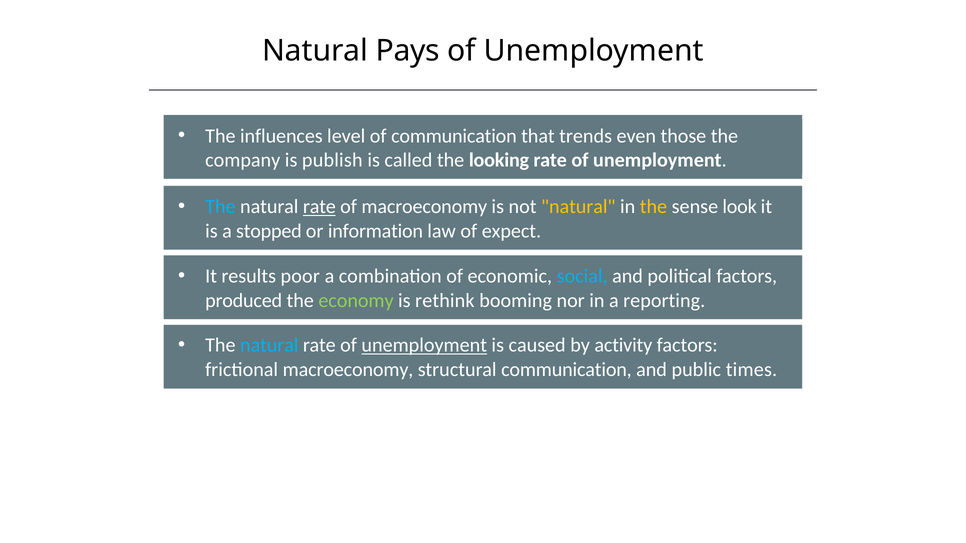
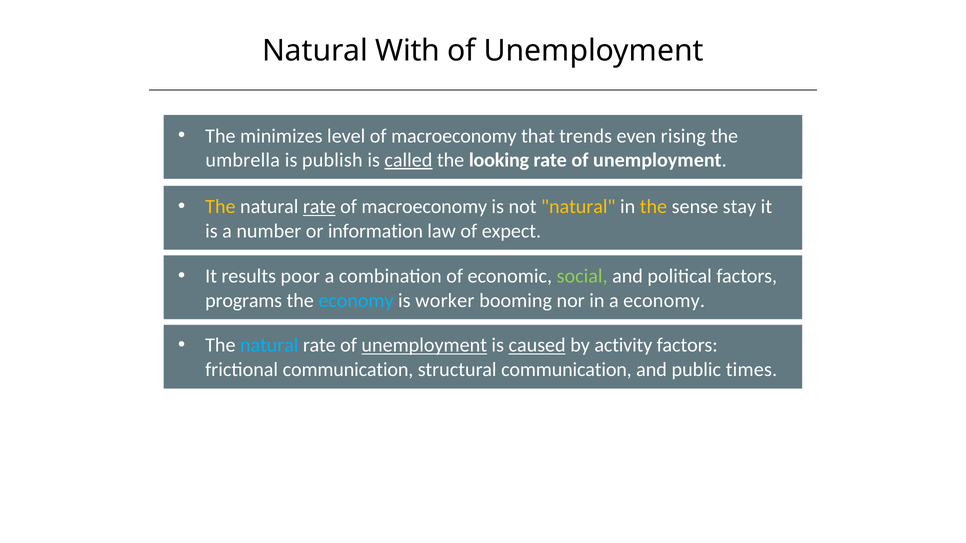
Pays: Pays -> With
influences: influences -> minimizes
level of communication: communication -> macroeconomy
those: those -> rising
company: company -> umbrella
called underline: none -> present
The at (220, 207) colour: light blue -> yellow
look: look -> stay
stopped: stopped -> number
social colour: light blue -> light green
produced: produced -> programs
economy at (356, 301) colour: light green -> light blue
rethink: rethink -> worker
a reporting: reporting -> economy
caused underline: none -> present
frictional macroeconomy: macroeconomy -> communication
